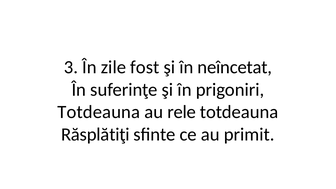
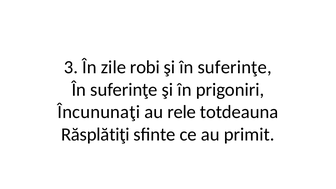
fost: fost -> robi
şi în neîncetat: neîncetat -> suferinţe
Totdeauna at (99, 112): Totdeauna -> Încununaţi
